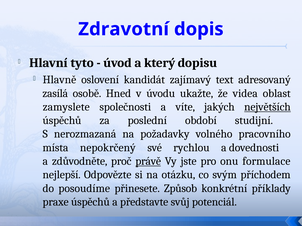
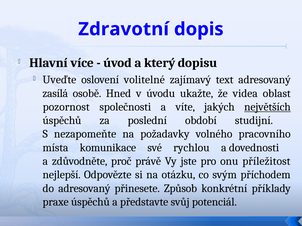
tyto: tyto -> více
Hlavně: Hlavně -> Uveďte
kandidát: kandidát -> volitelné
zamyslete: zamyslete -> pozornost
nerozmazaná: nerozmazaná -> nezapomeňte
nepokrčený: nepokrčený -> komunikace
právě underline: present -> none
formulace: formulace -> příležitost
do posoudíme: posoudíme -> adresovaný
